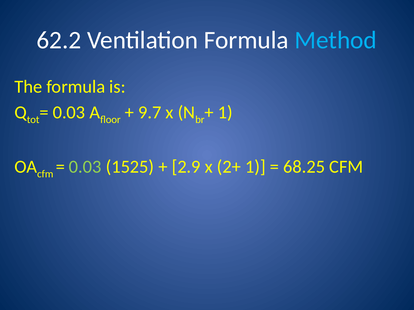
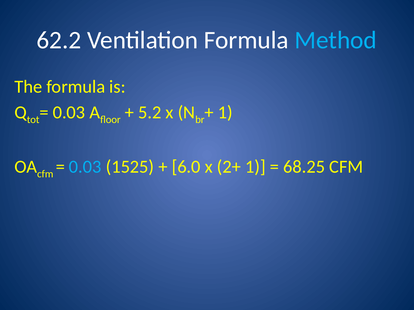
9.7: 9.7 -> 5.2
0.03 at (85, 167) colour: light green -> light blue
2.9: 2.9 -> 6.0
